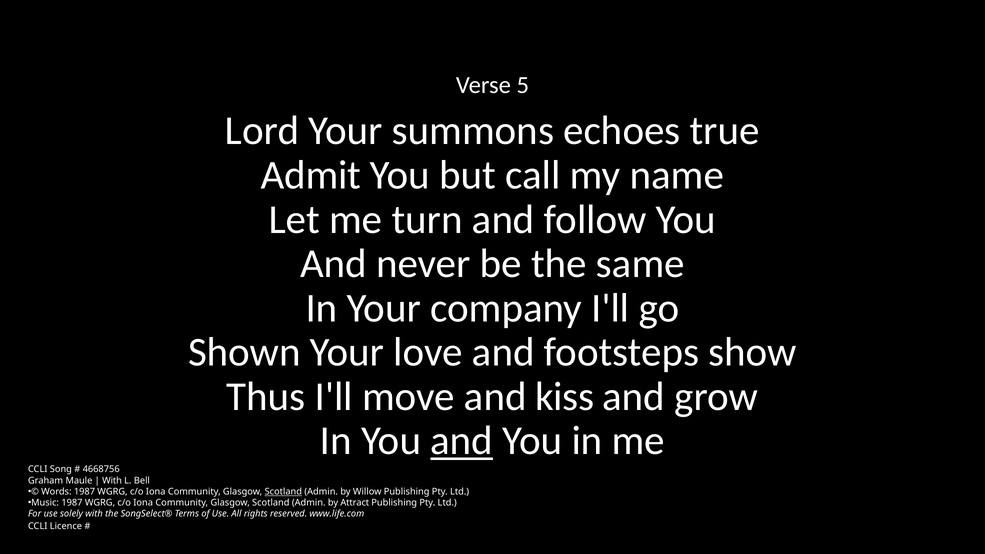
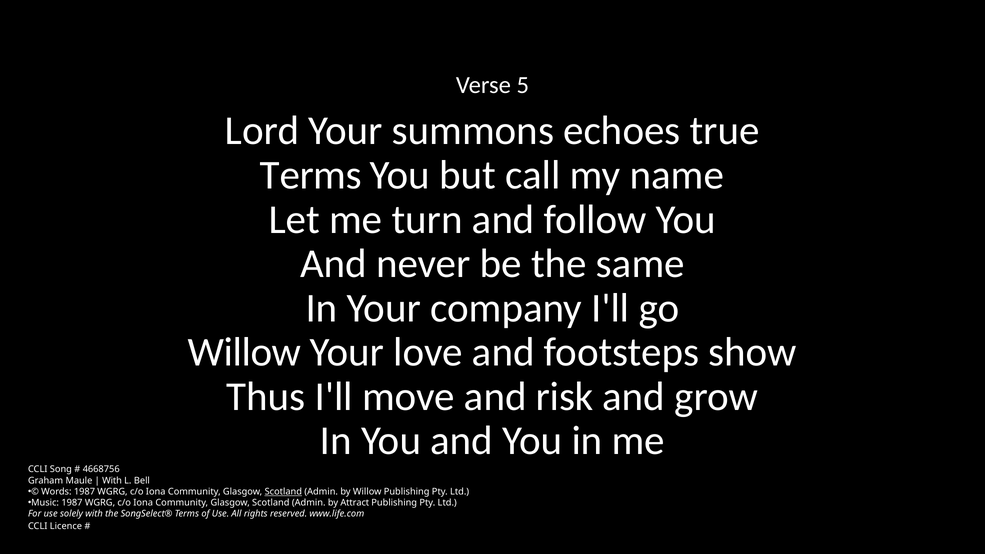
Admit at (311, 175): Admit -> Terms
Shown at (244, 352): Shown -> Willow
kiss: kiss -> risk
and at (462, 441) underline: present -> none
